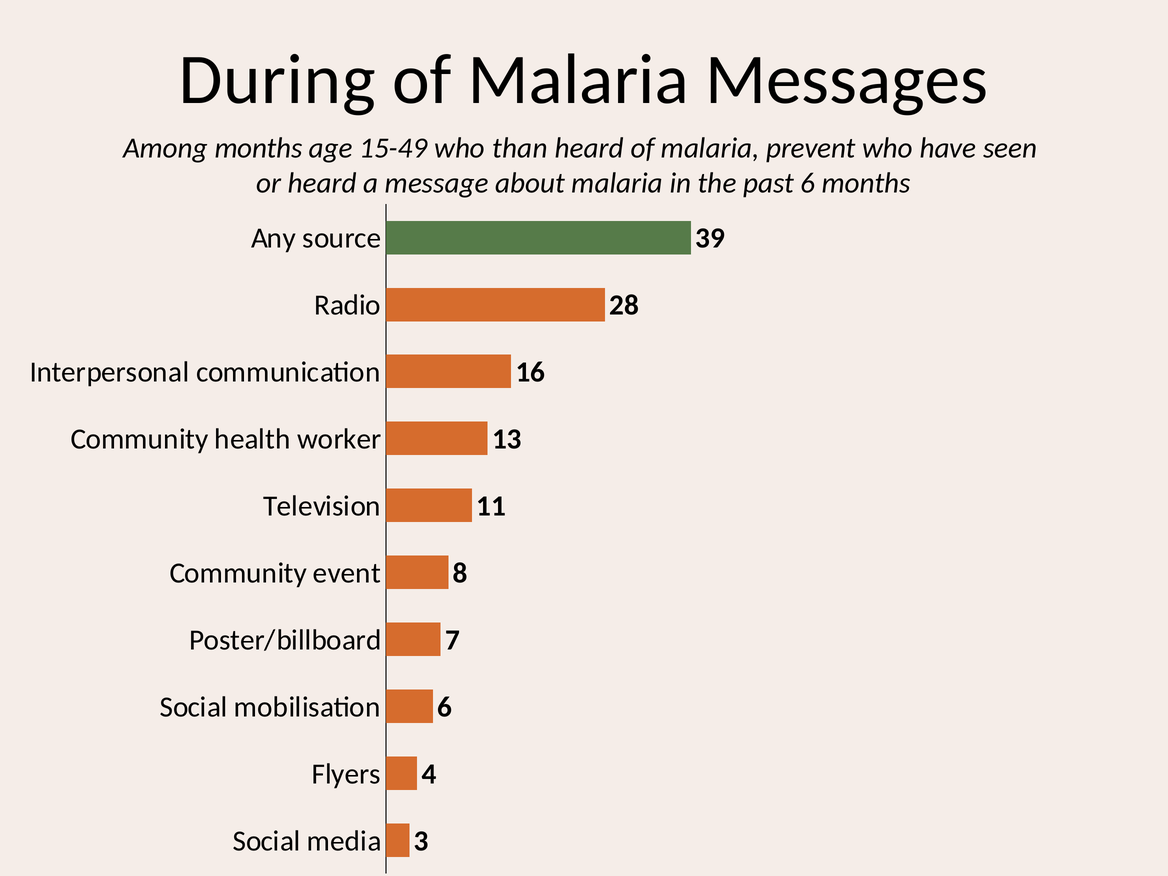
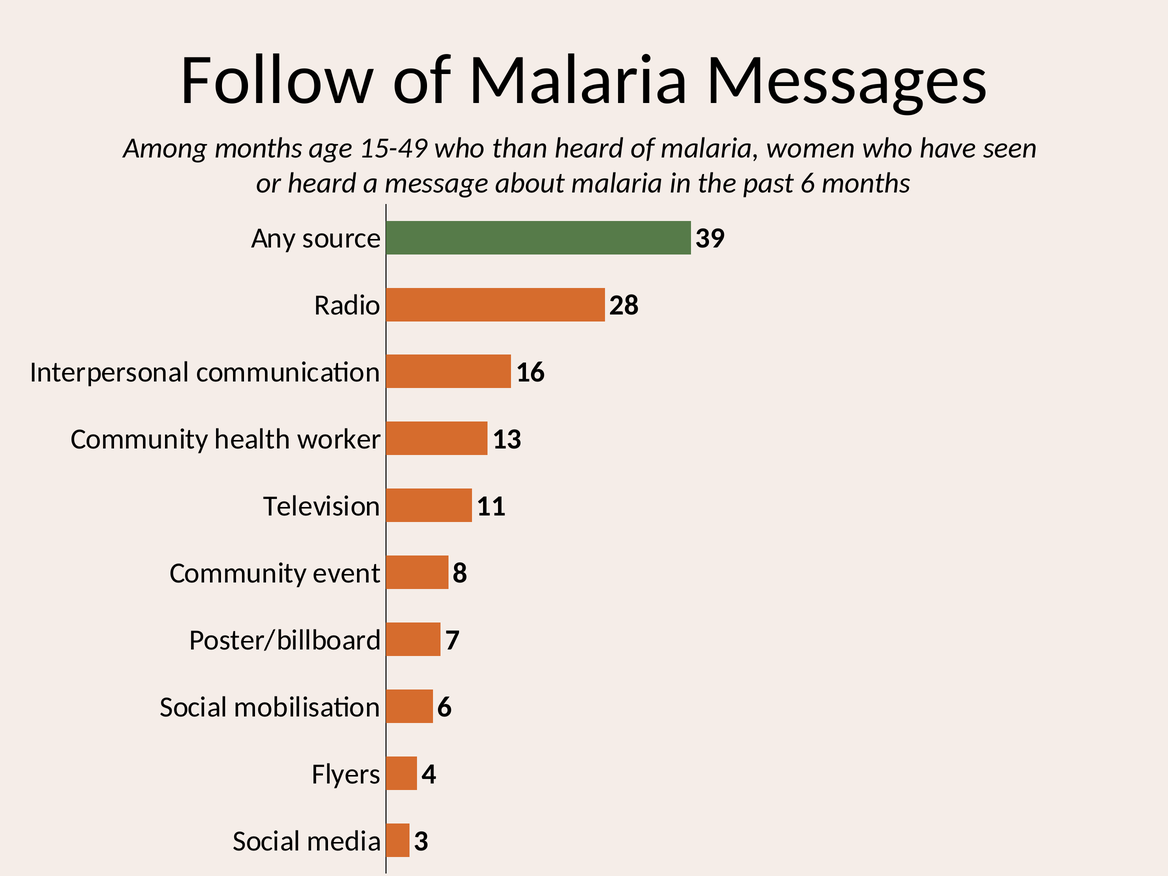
During: During -> Follow
prevent: prevent -> women
